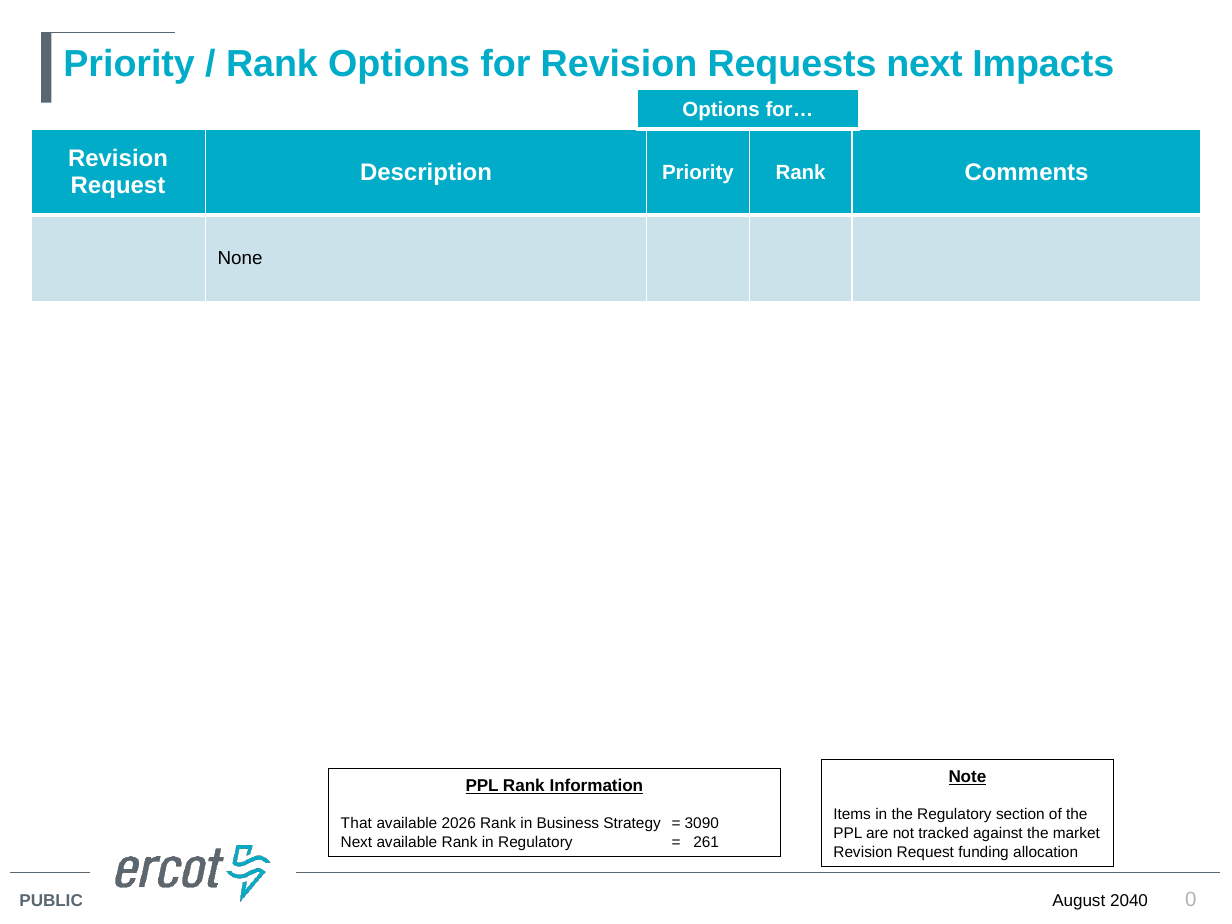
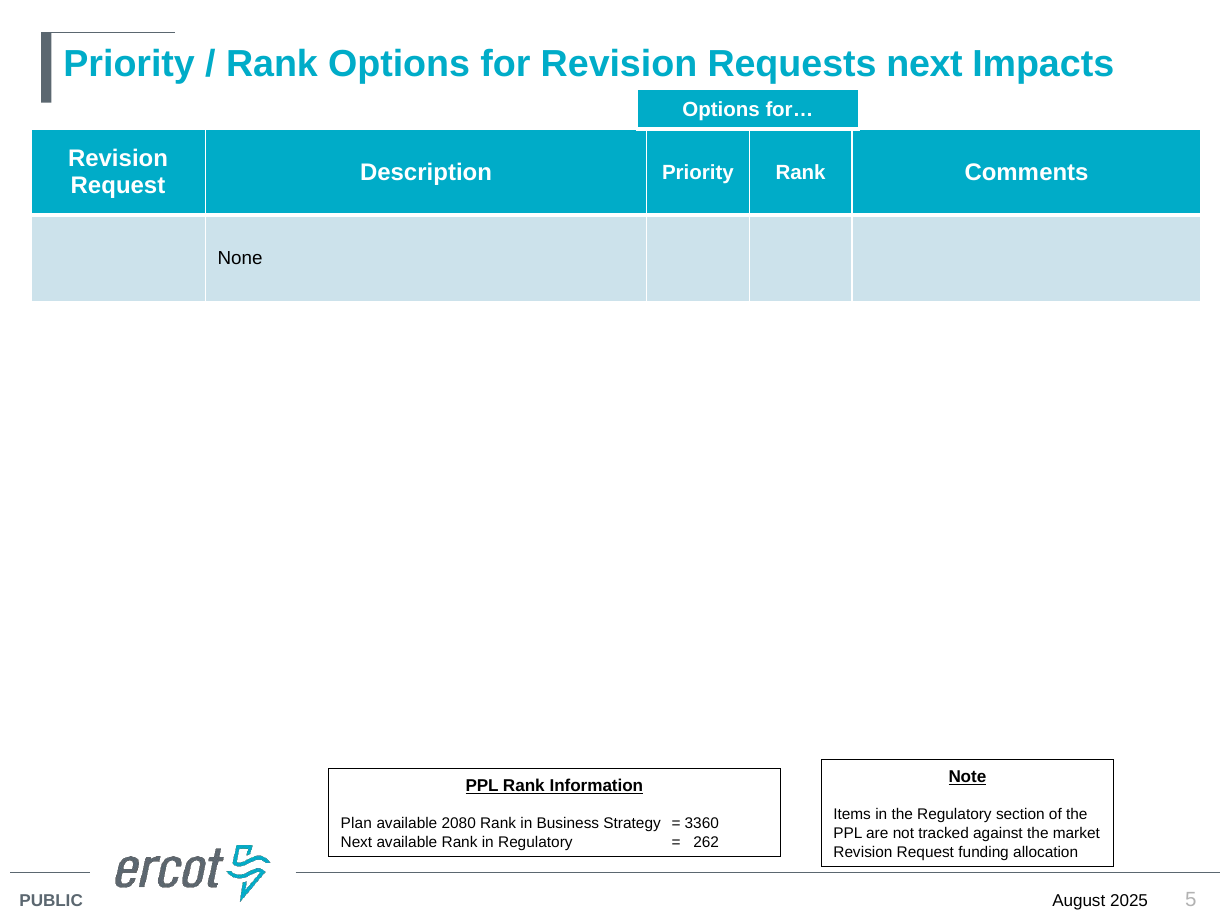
That: That -> Plan
2026: 2026 -> 2080
3090: 3090 -> 3360
261: 261 -> 262
2040: 2040 -> 2025
0: 0 -> 5
